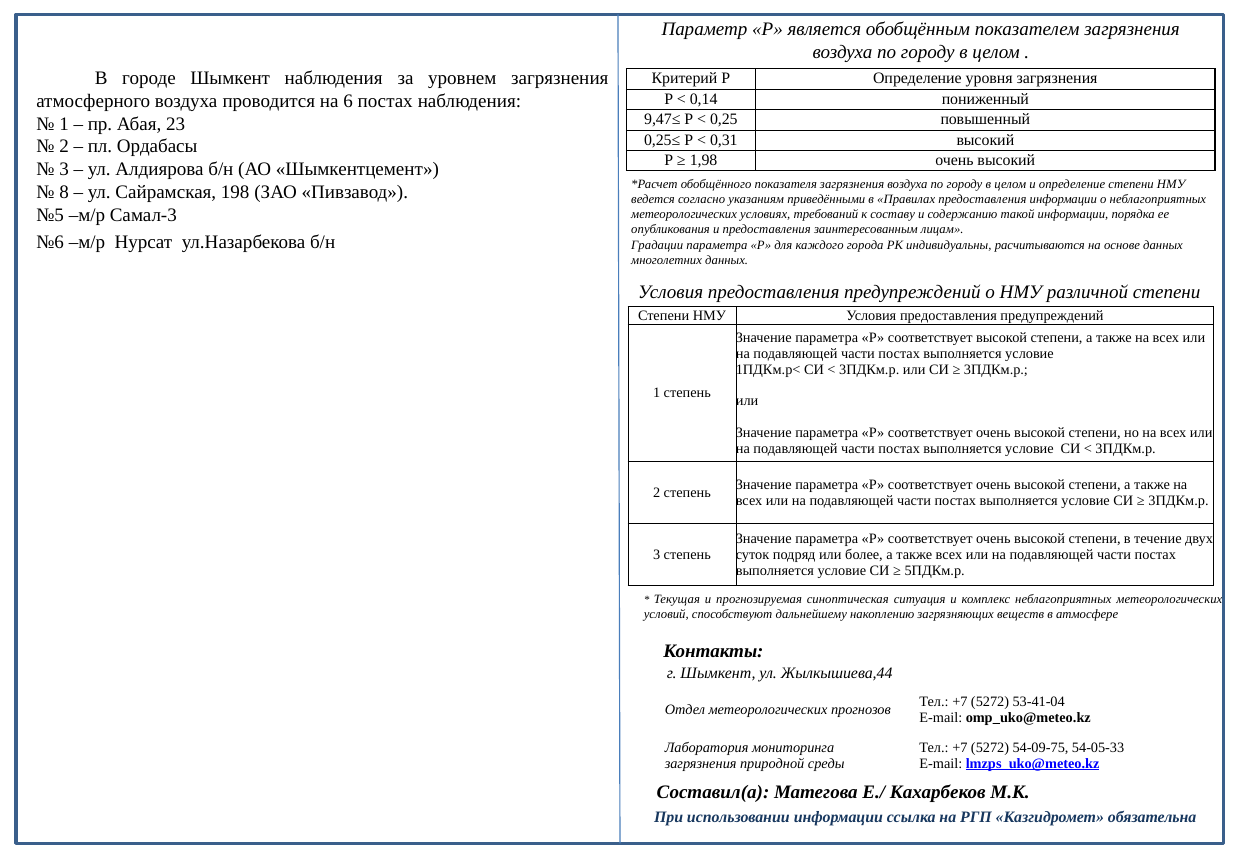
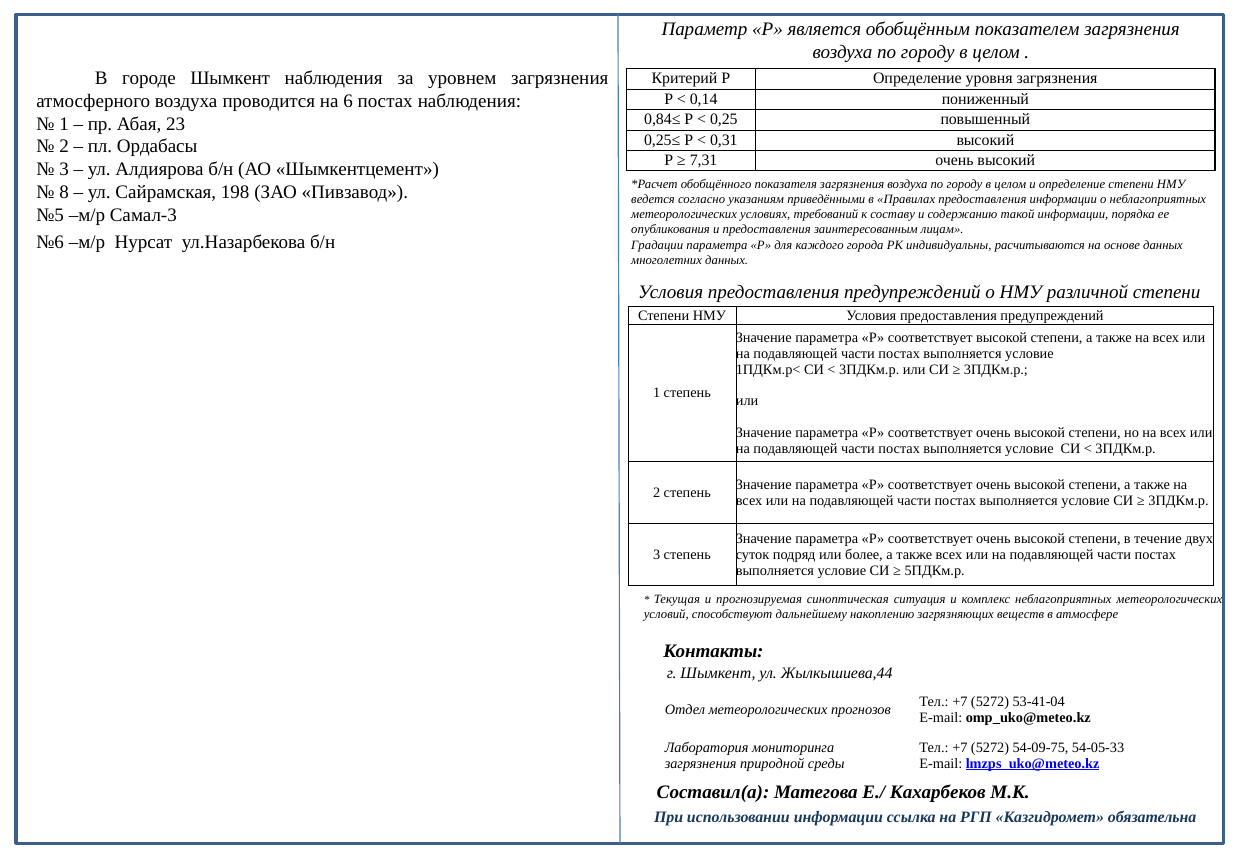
9,47≤: 9,47≤ -> 0,84≤
1,98: 1,98 -> 7,31
